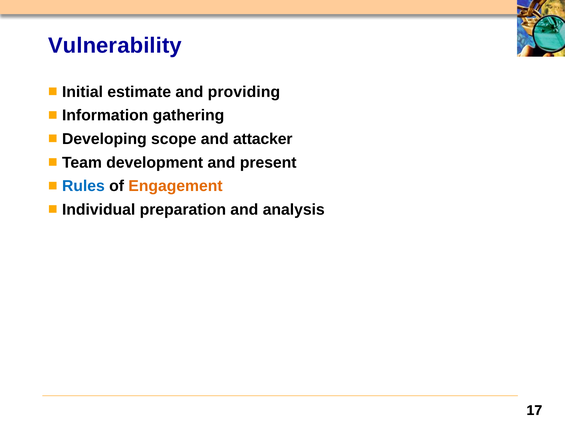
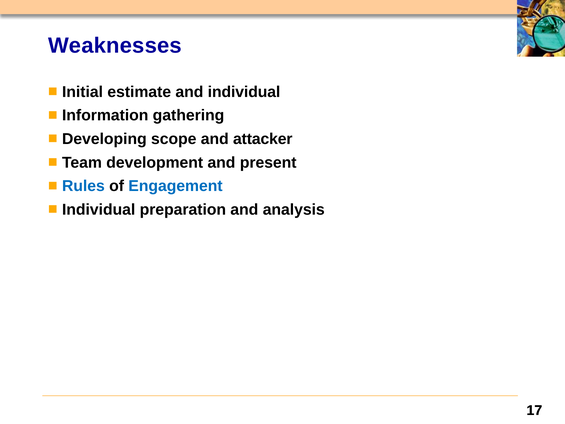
Vulnerability: Vulnerability -> Weaknesses
and providing: providing -> individual
Engagement colour: orange -> blue
